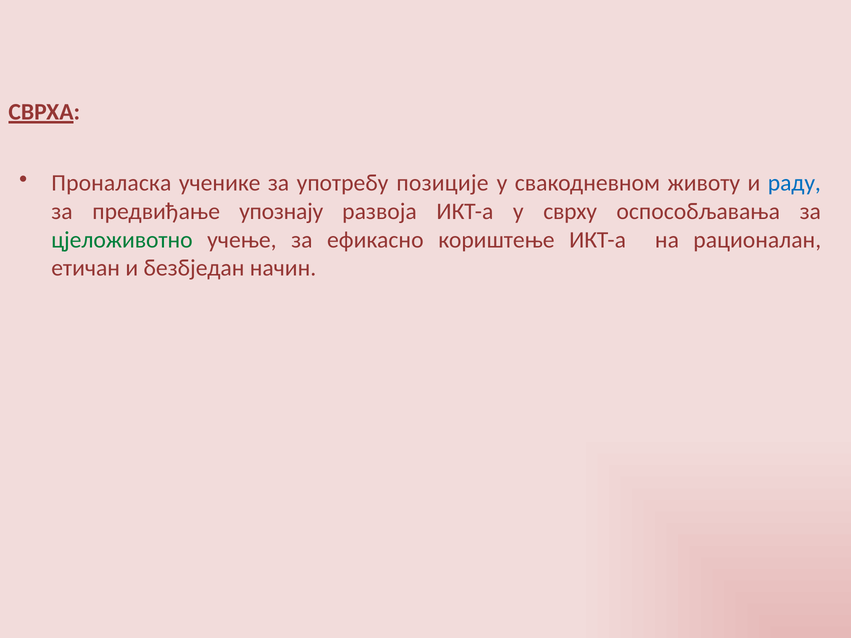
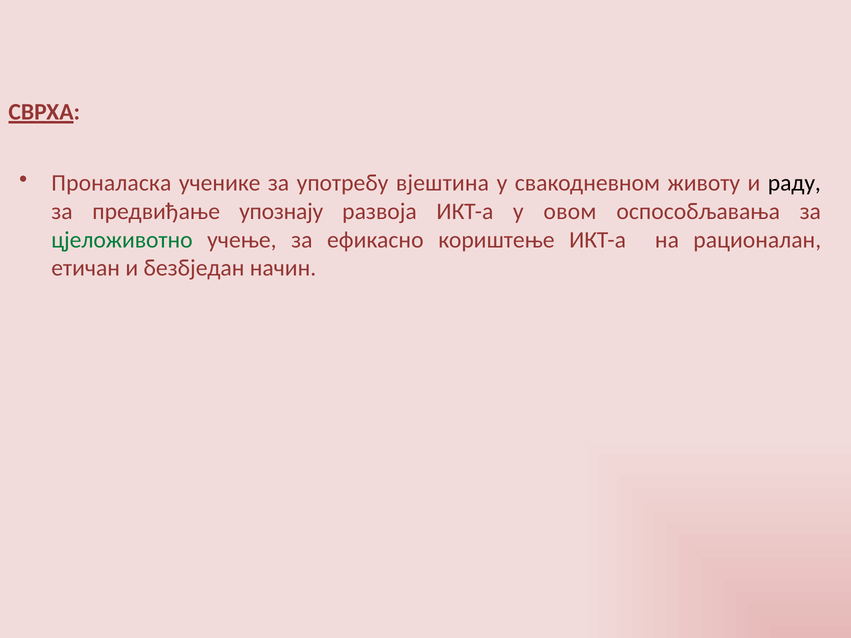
позиције: позиције -> вјештина
раду colour: blue -> black
сврху: сврху -> овом
